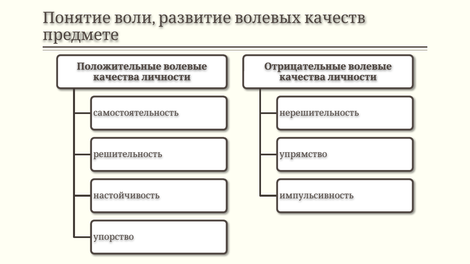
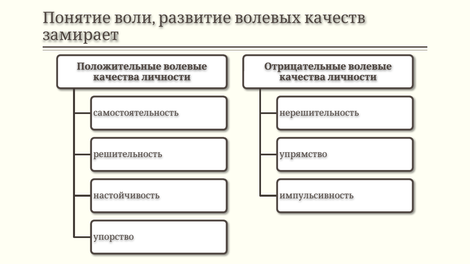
предмете: предмете -> замирает
